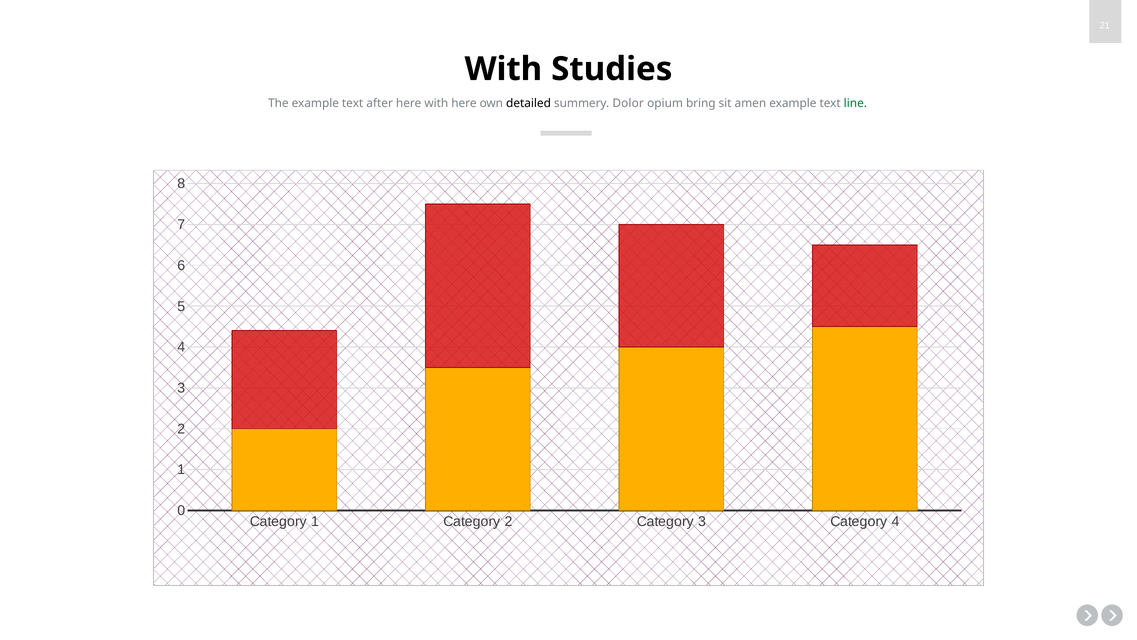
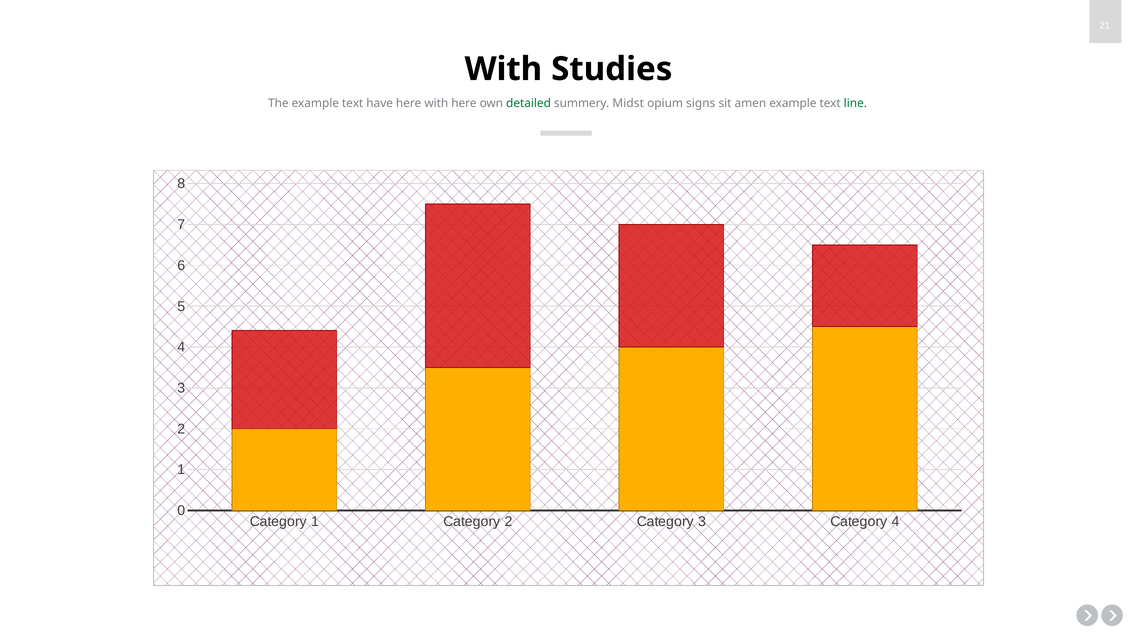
after: after -> have
detailed colour: black -> green
Dolor: Dolor -> Midst
bring: bring -> signs
